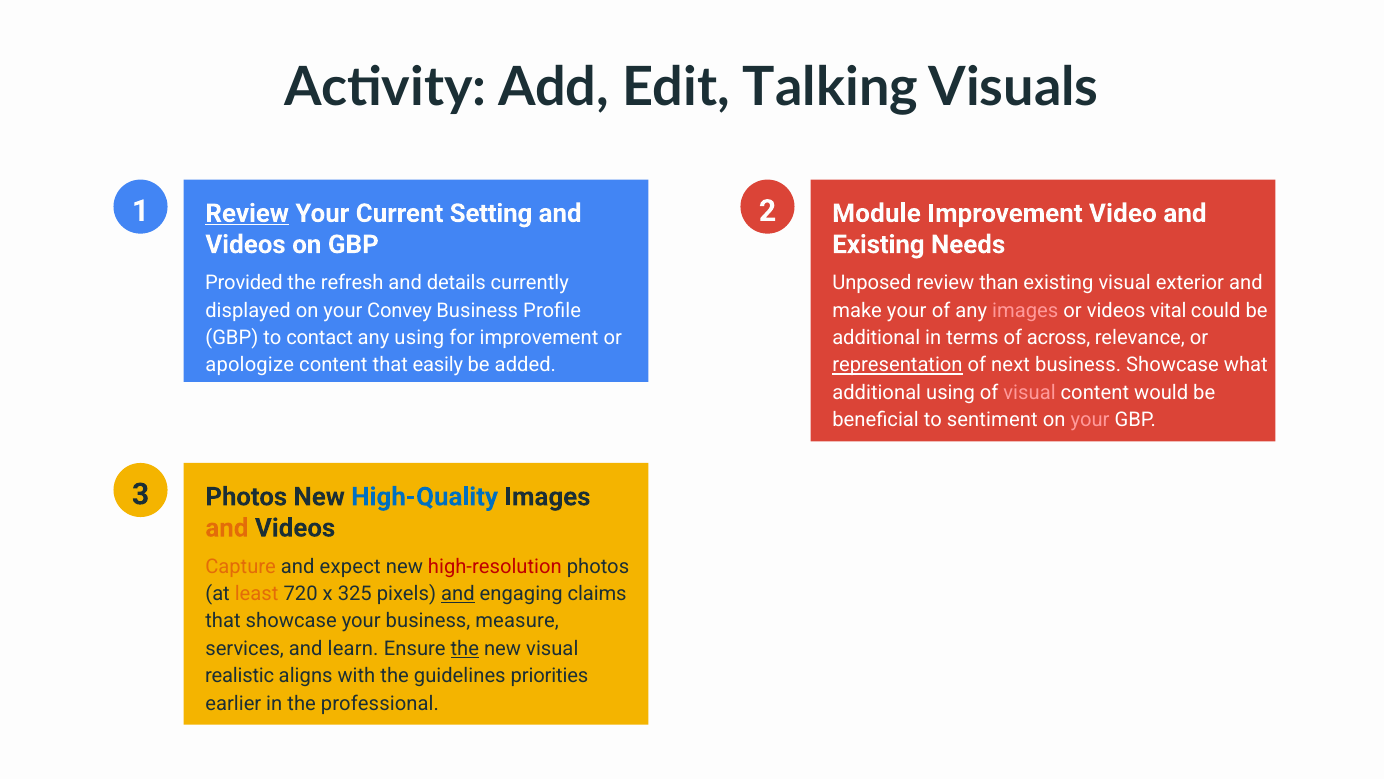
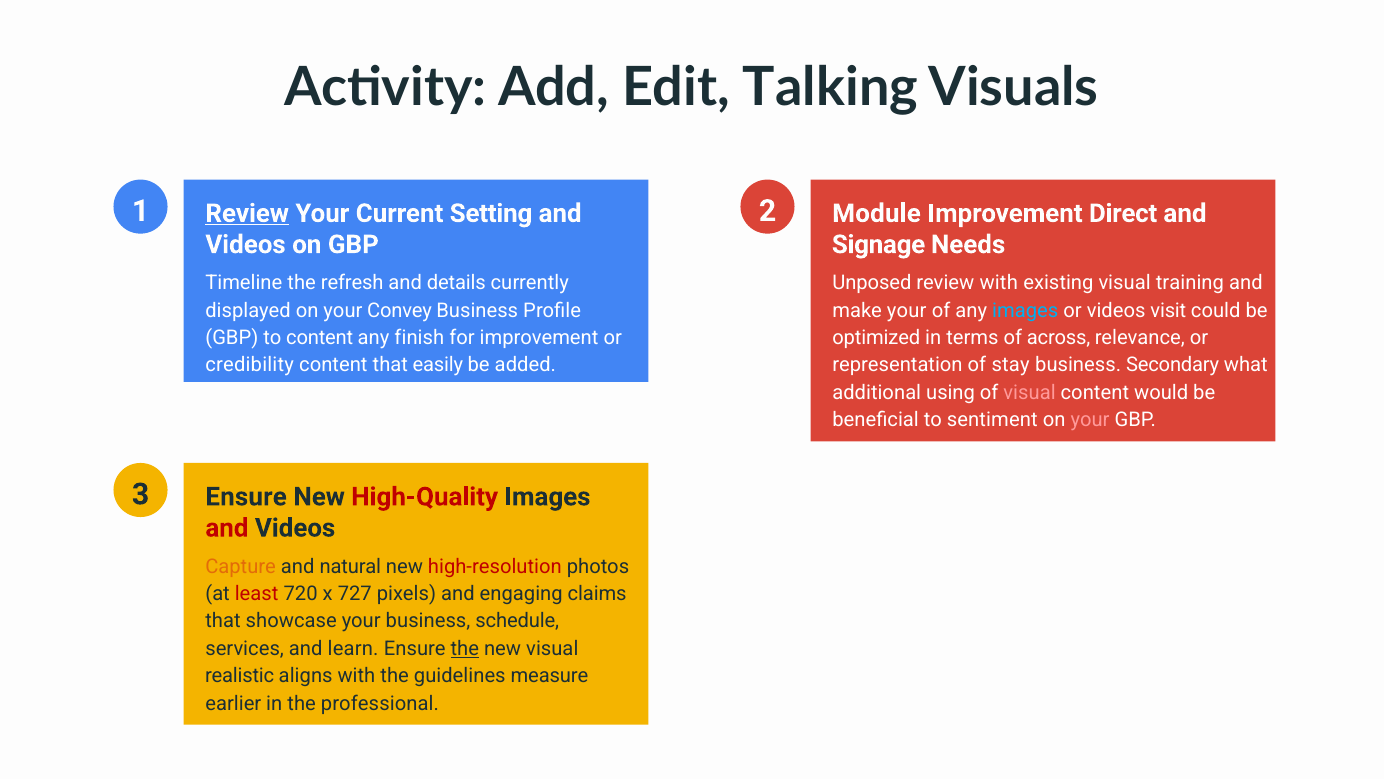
Video: Video -> Direct
Existing at (878, 244): Existing -> Signage
Provided: Provided -> Timeline
review than: than -> with
exterior: exterior -> training
images at (1025, 310) colour: pink -> light blue
vital: vital -> visit
to contact: contact -> content
any using: using -> finish
additional at (876, 338): additional -> optimized
apologize: apologize -> credibility
representation underline: present -> none
next: next -> stay
business Showcase: Showcase -> Secondary
3 Photos: Photos -> Ensure
High-Quality colour: blue -> red
and at (227, 528) colour: orange -> red
expect: expect -> natural
least colour: orange -> red
325: 325 -> 727
and at (458, 594) underline: present -> none
measure: measure -> schedule
priorities: priorities -> measure
